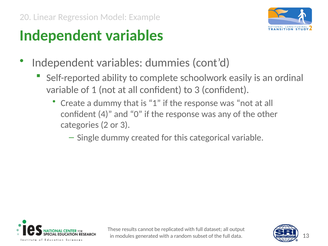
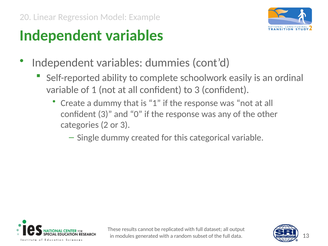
confident 4: 4 -> 3
